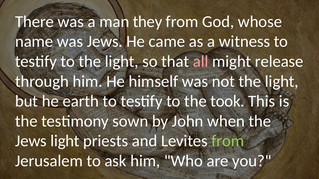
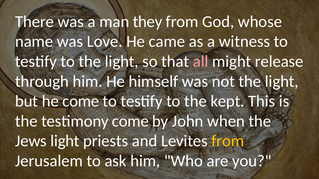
was Jews: Jews -> Love
he earth: earth -> come
took: took -> kept
testimony sown: sown -> come
from at (228, 141) colour: light green -> yellow
